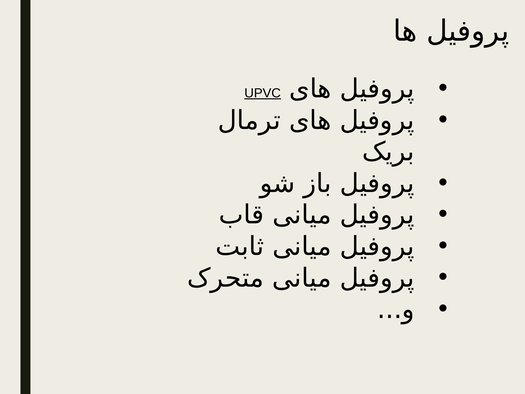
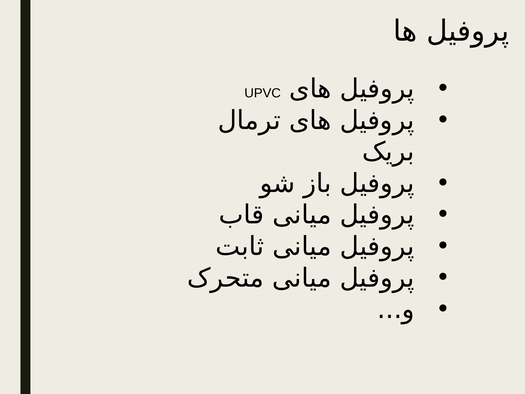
UPVC underline: present -> none
